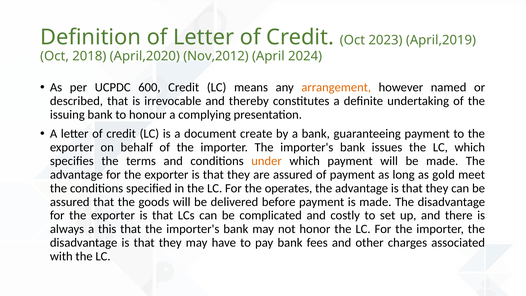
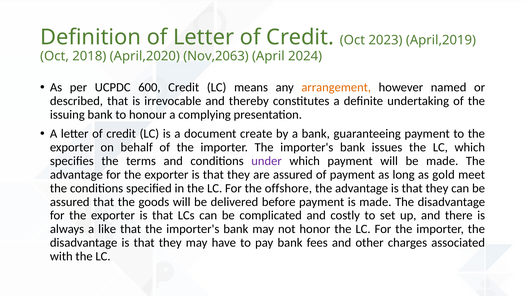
Nov,2012: Nov,2012 -> Nov,2063
under colour: orange -> purple
operates: operates -> offshore
this: this -> like
